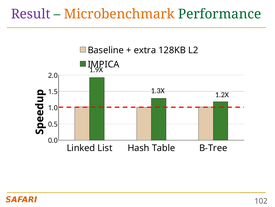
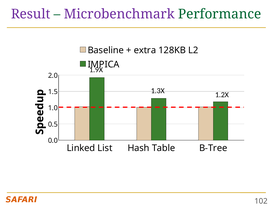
Microbenchmark colour: orange -> purple
